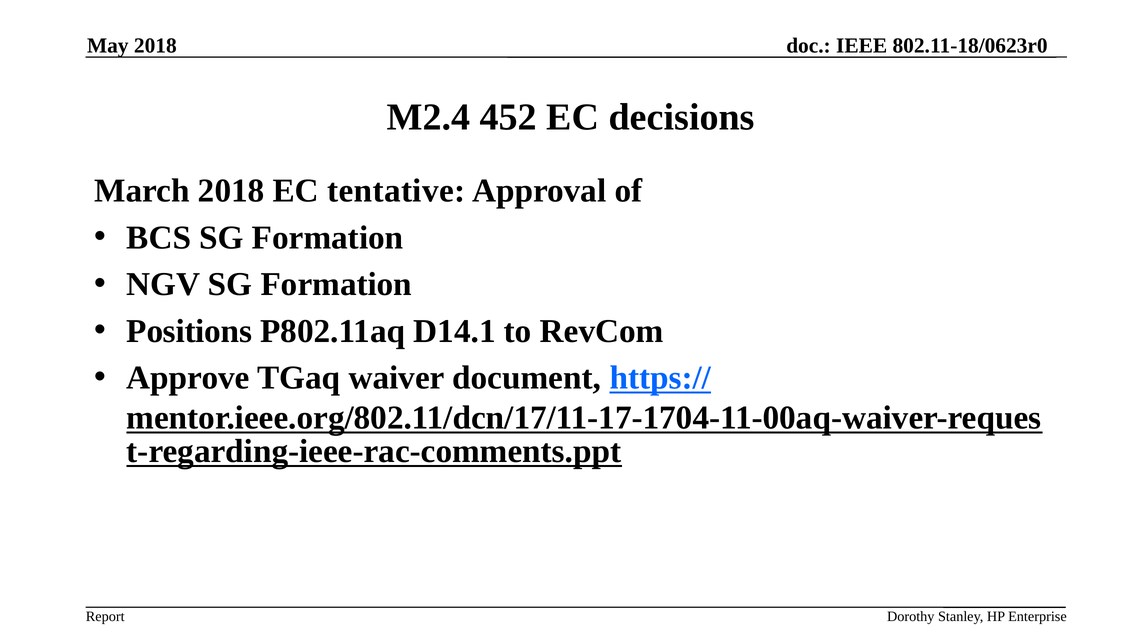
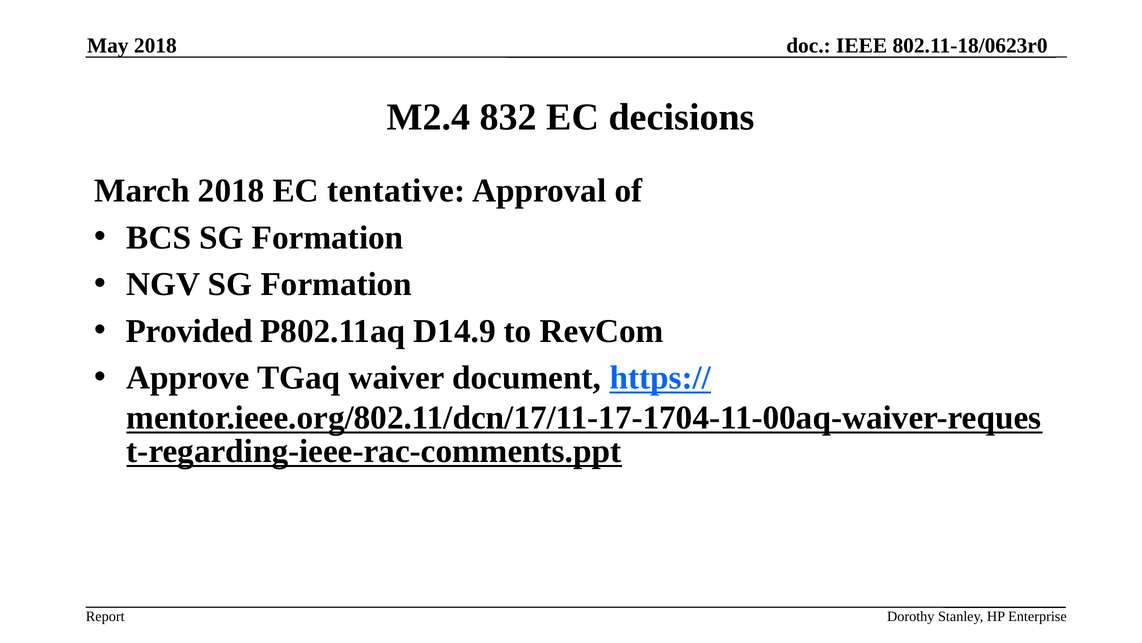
452: 452 -> 832
Positions: Positions -> Provided
D14.1: D14.1 -> D14.9
